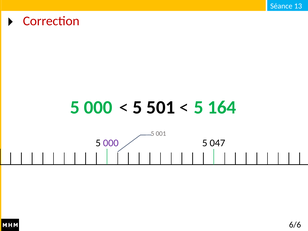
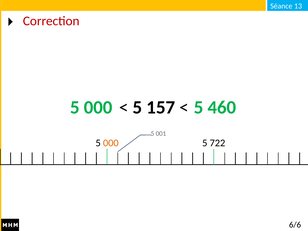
501: 501 -> 157
164: 164 -> 460
000 at (111, 143) colour: purple -> orange
047: 047 -> 722
